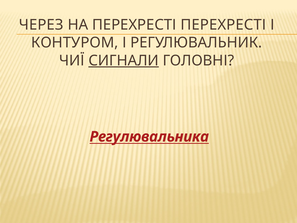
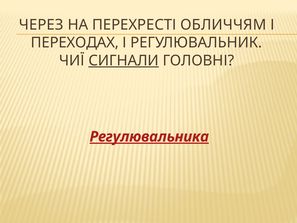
ПЕРЕХРЕСТІ ПЕРЕХРЕСТІ: ПЕРЕХРЕСТІ -> ОБЛИЧЧЯМ
КОНТУРОМ: КОНТУРОМ -> ПЕРЕХОДАХ
Регулювальника underline: none -> present
